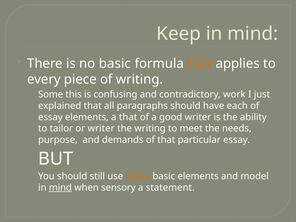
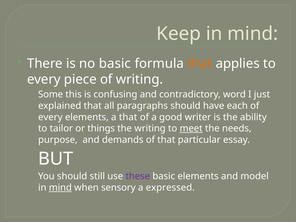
work: work -> word
essay at (50, 117): essay -> every
or writer: writer -> things
meet underline: none -> present
these colour: orange -> purple
statement: statement -> expressed
